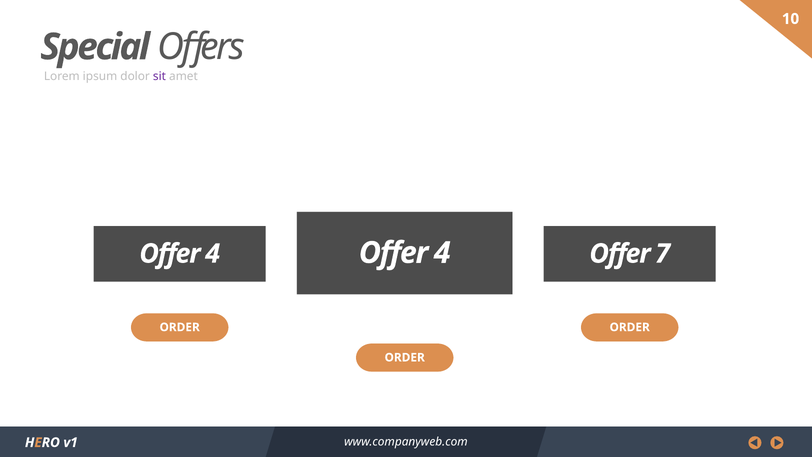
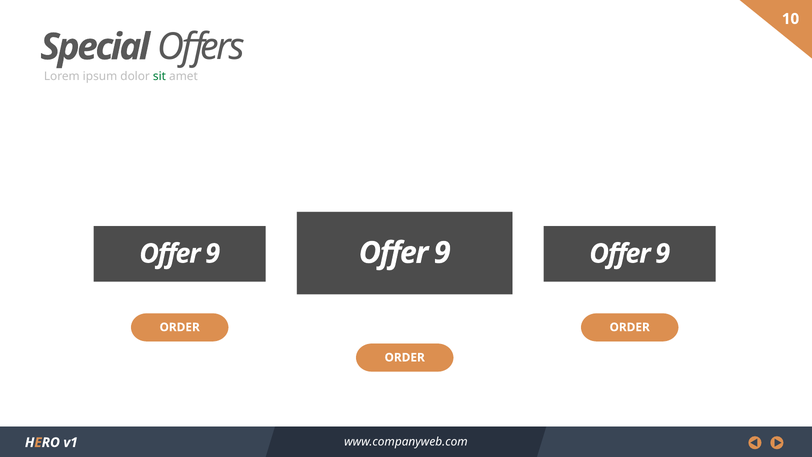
sit colour: purple -> green
4 at (442, 253): 4 -> 9
4 at (213, 254): 4 -> 9
7 at (663, 254): 7 -> 9
